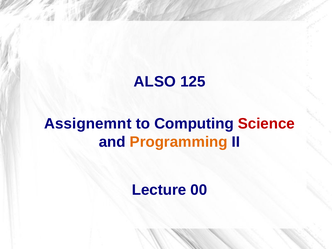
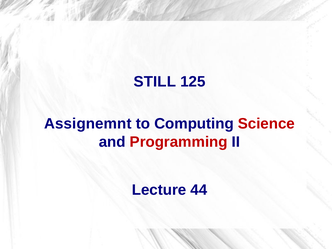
ALSO: ALSO -> STILL
Programming colour: orange -> red
00: 00 -> 44
